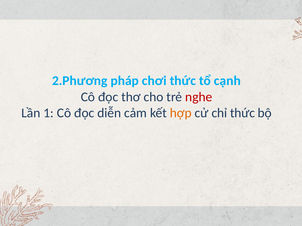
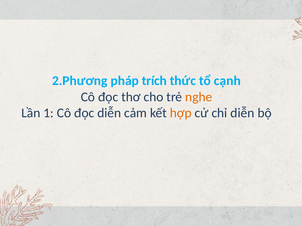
chơi: chơi -> trích
nghe colour: red -> orange
chỉ thức: thức -> diễn
